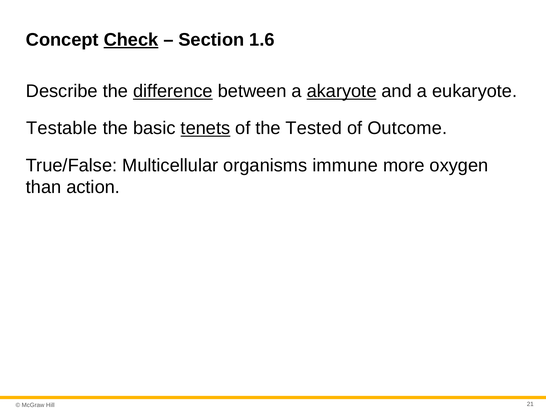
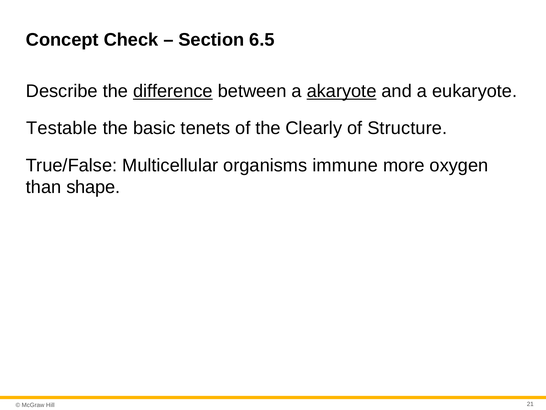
Check underline: present -> none
1.6: 1.6 -> 6.5
tenets underline: present -> none
Tested: Tested -> Clearly
Outcome: Outcome -> Structure
action: action -> shape
